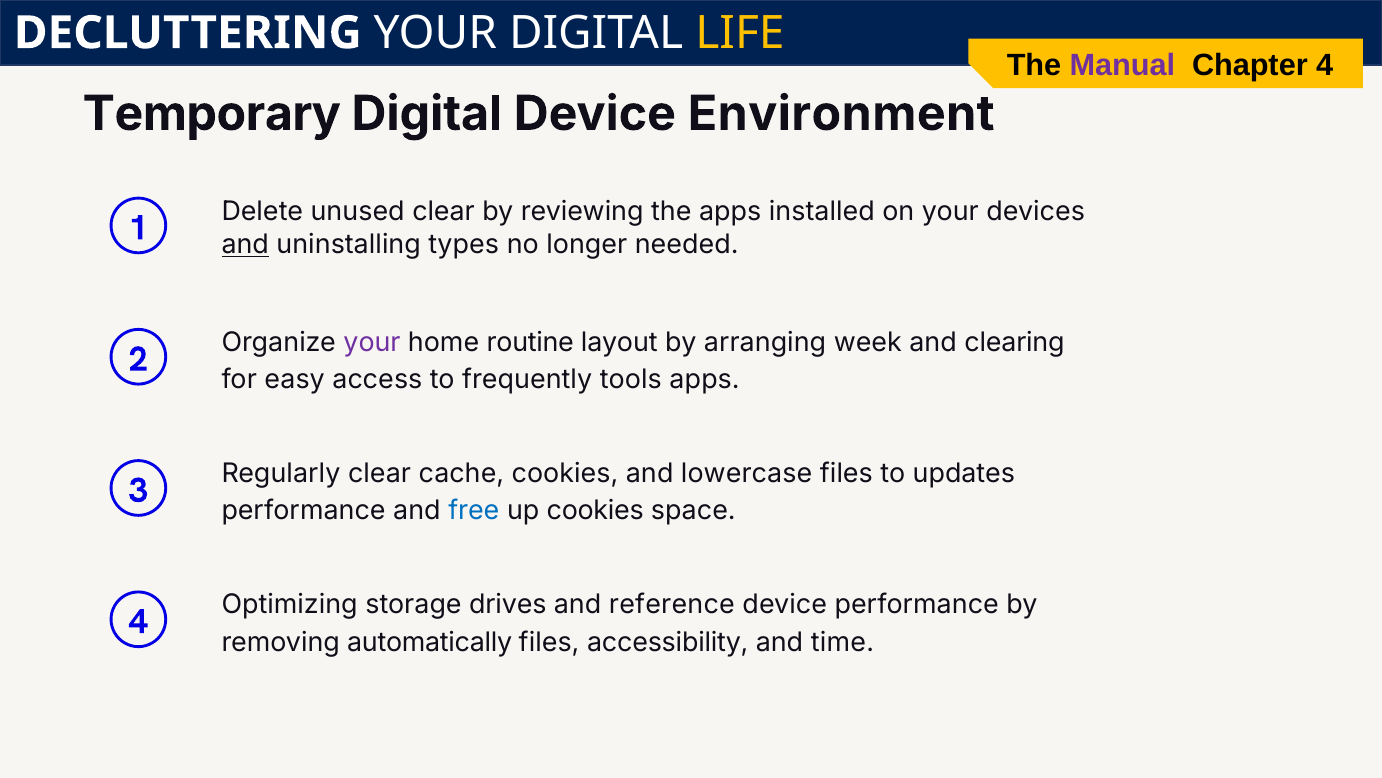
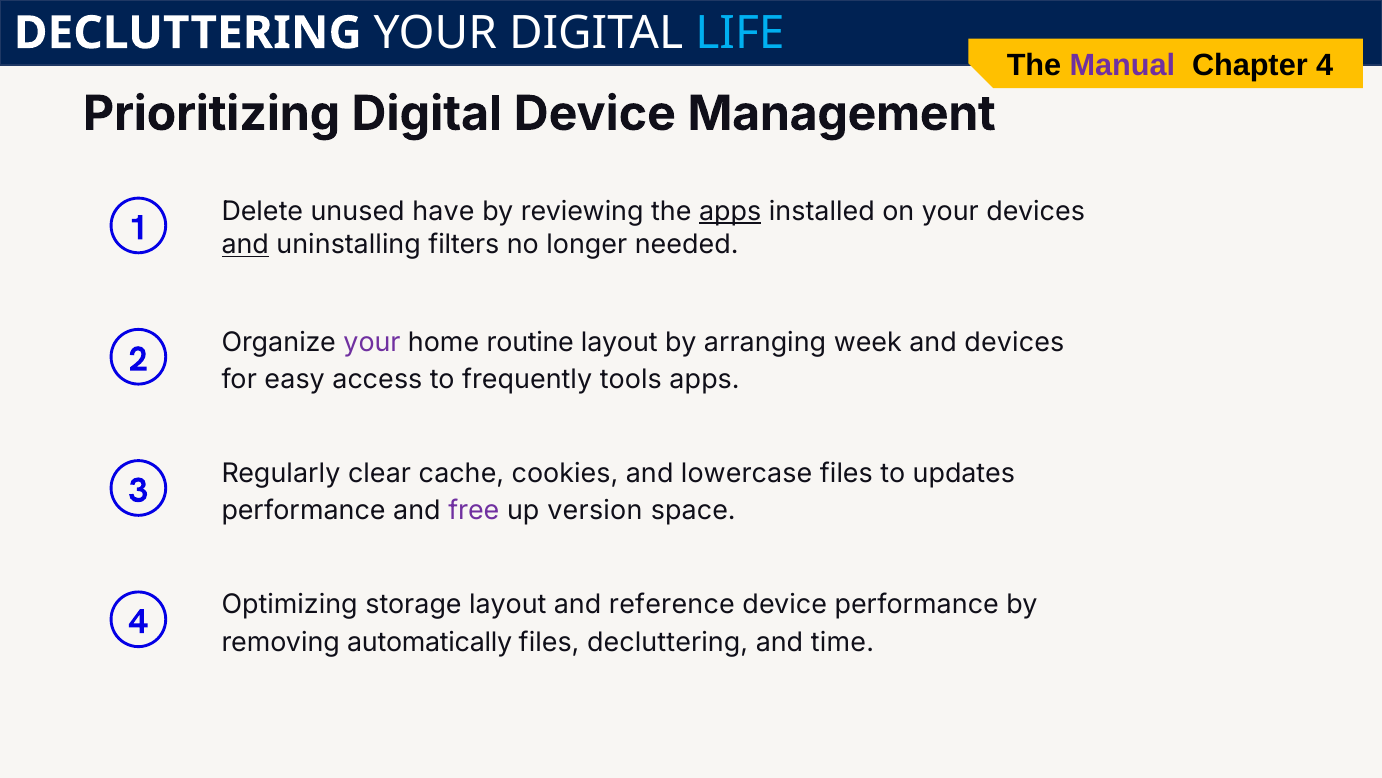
LIFE colour: yellow -> light blue
Temporary: Temporary -> Prioritizing
Environment: Environment -> Management
unused clear: clear -> have
apps at (730, 211) underline: none -> present
types: types -> filters
and clearing: clearing -> devices
free colour: blue -> purple
up cookies: cookies -> version
storage drives: drives -> layout
files accessibility: accessibility -> decluttering
